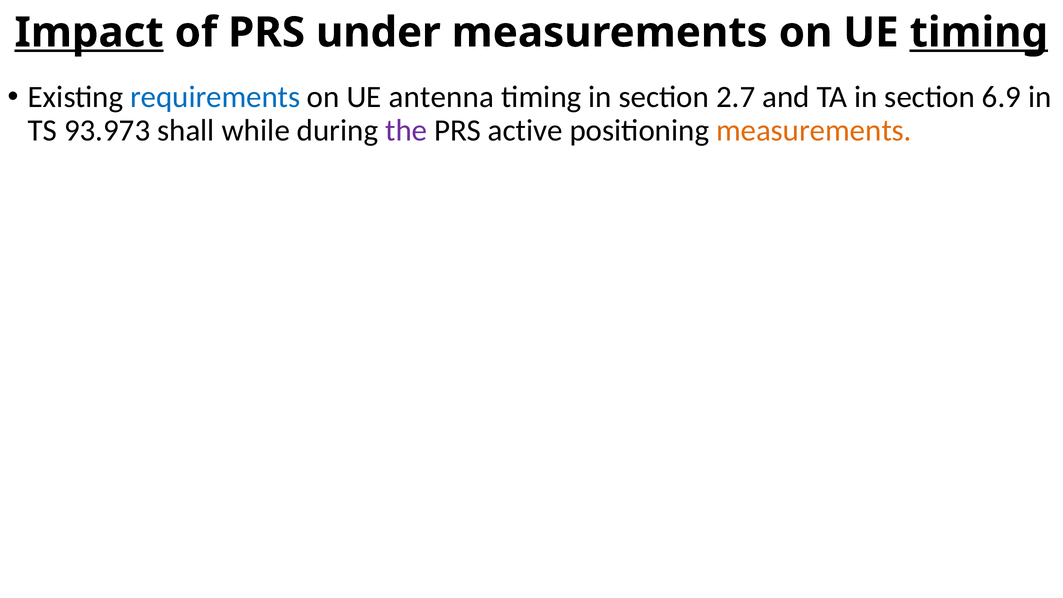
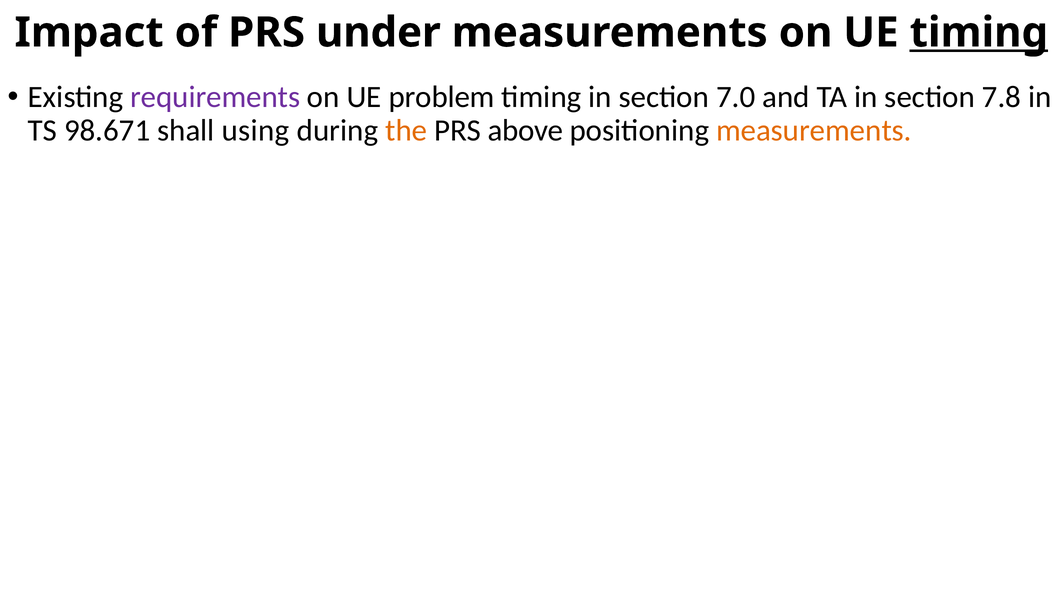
Impact underline: present -> none
requirements colour: blue -> purple
antenna: antenna -> problem
2.7: 2.7 -> 7.0
6.9: 6.9 -> 7.8
93.973: 93.973 -> 98.671
while: while -> using
the colour: purple -> orange
active: active -> above
